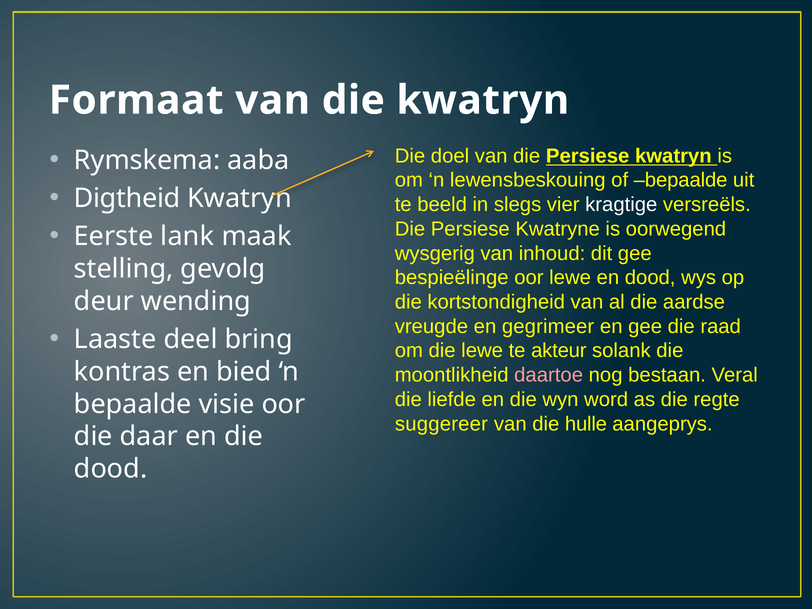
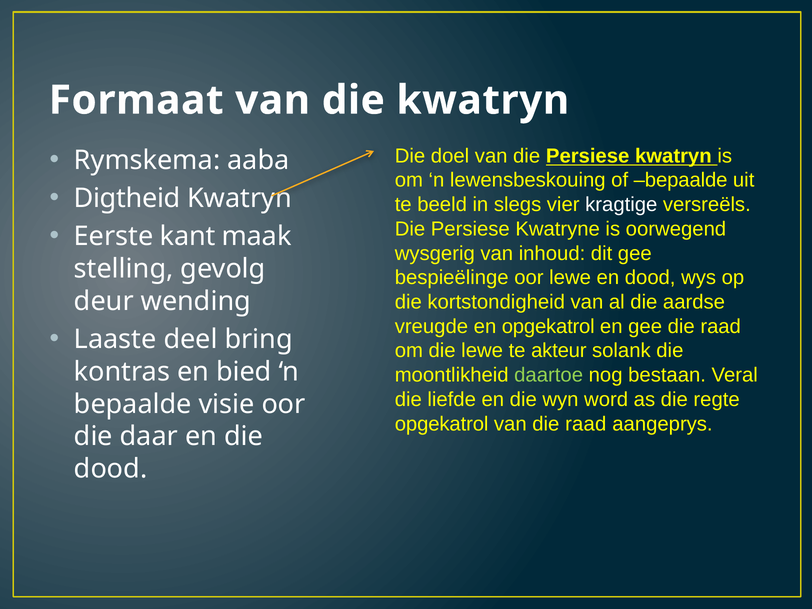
lank: lank -> kant
en gegrimeer: gegrimeer -> opgekatrol
daartoe colour: pink -> light green
suggereer at (441, 424): suggereer -> opgekatrol
van die hulle: hulle -> raad
